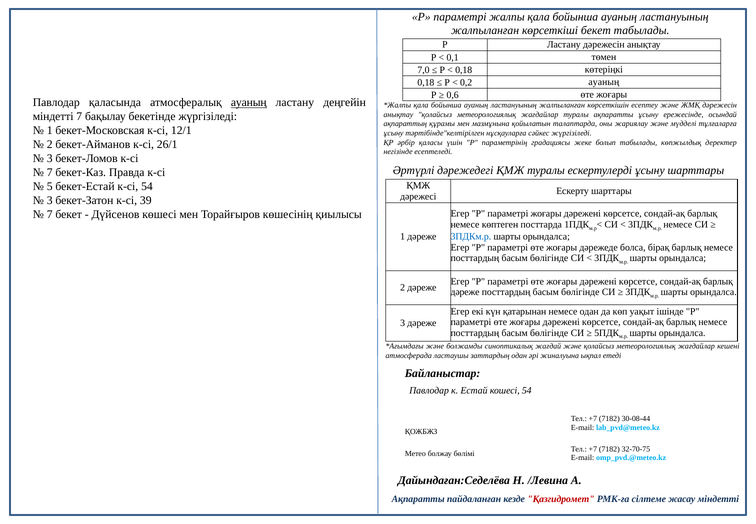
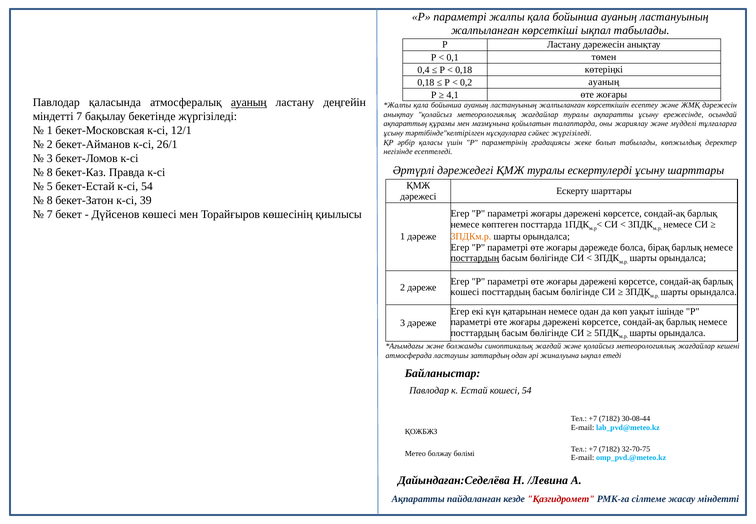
көрсеткіші бекет: бекет -> ықпал
7,0: 7,0 -> 0,4
0,6: 0,6 -> 4,1
7 at (50, 172): 7 -> 8
3 at (50, 200): 3 -> 8
3ПДКм.р colour: blue -> orange
посттардың at (475, 258) underline: none -> present
дәреже at (465, 292): дәреже -> кошесi
